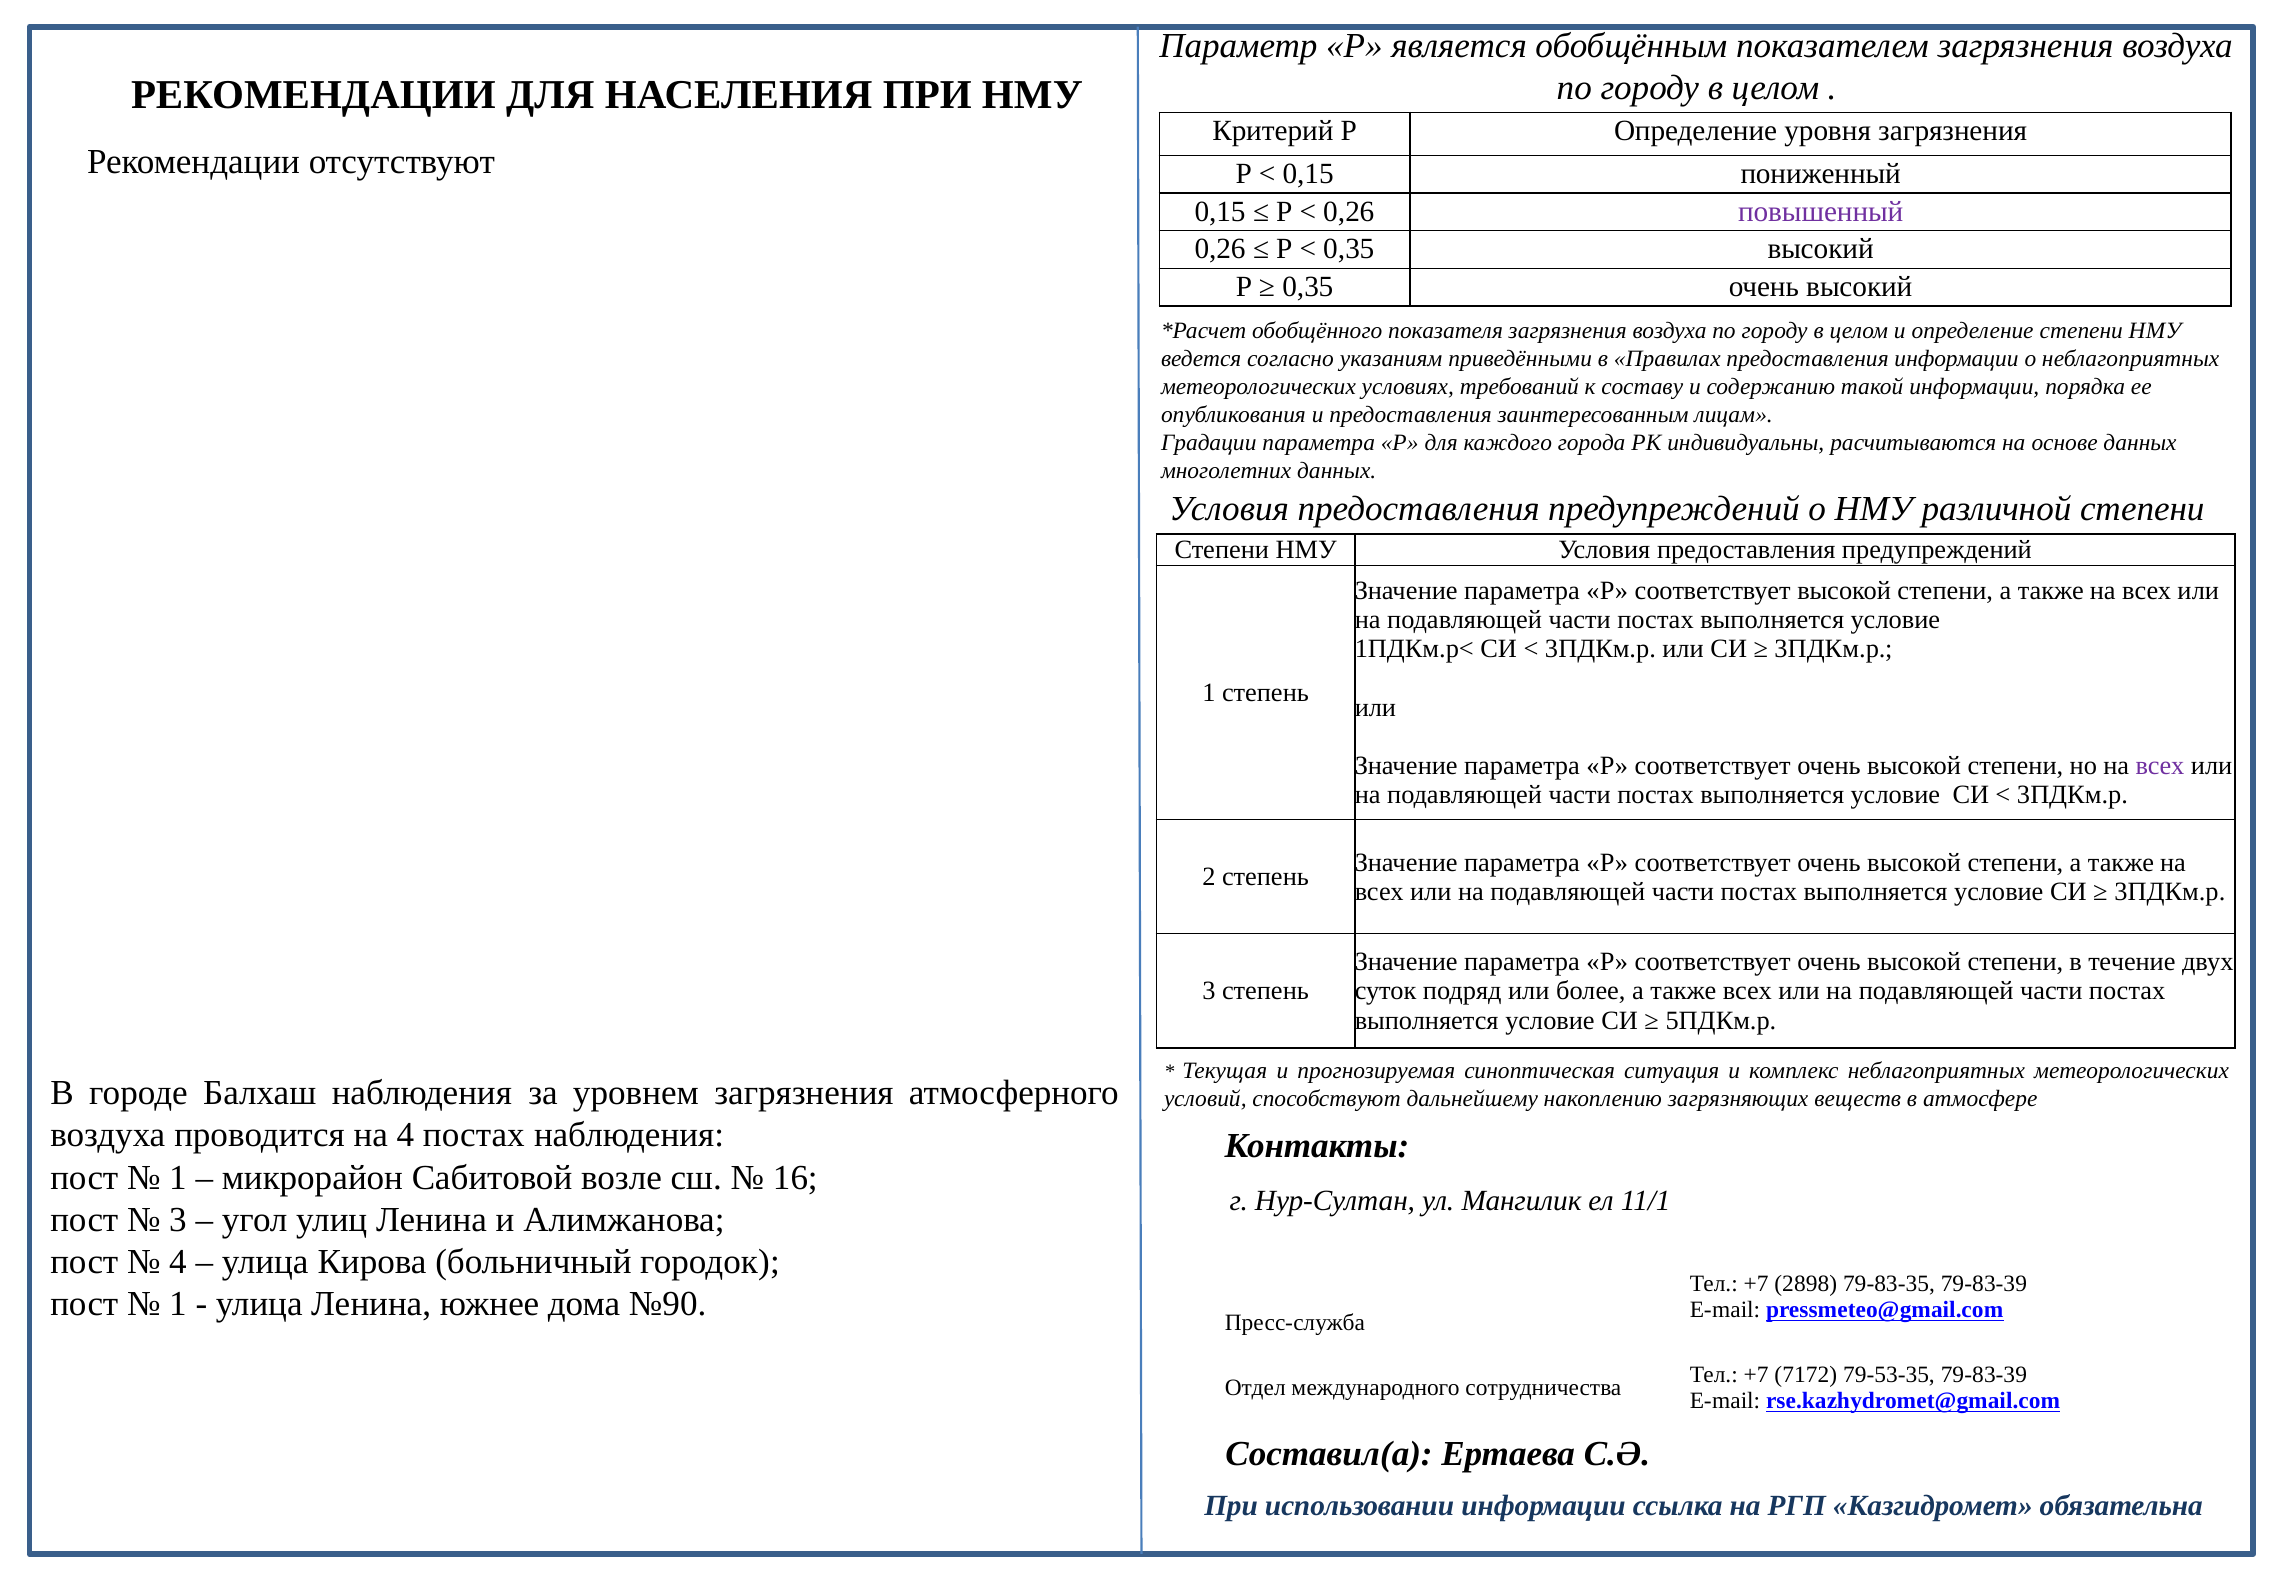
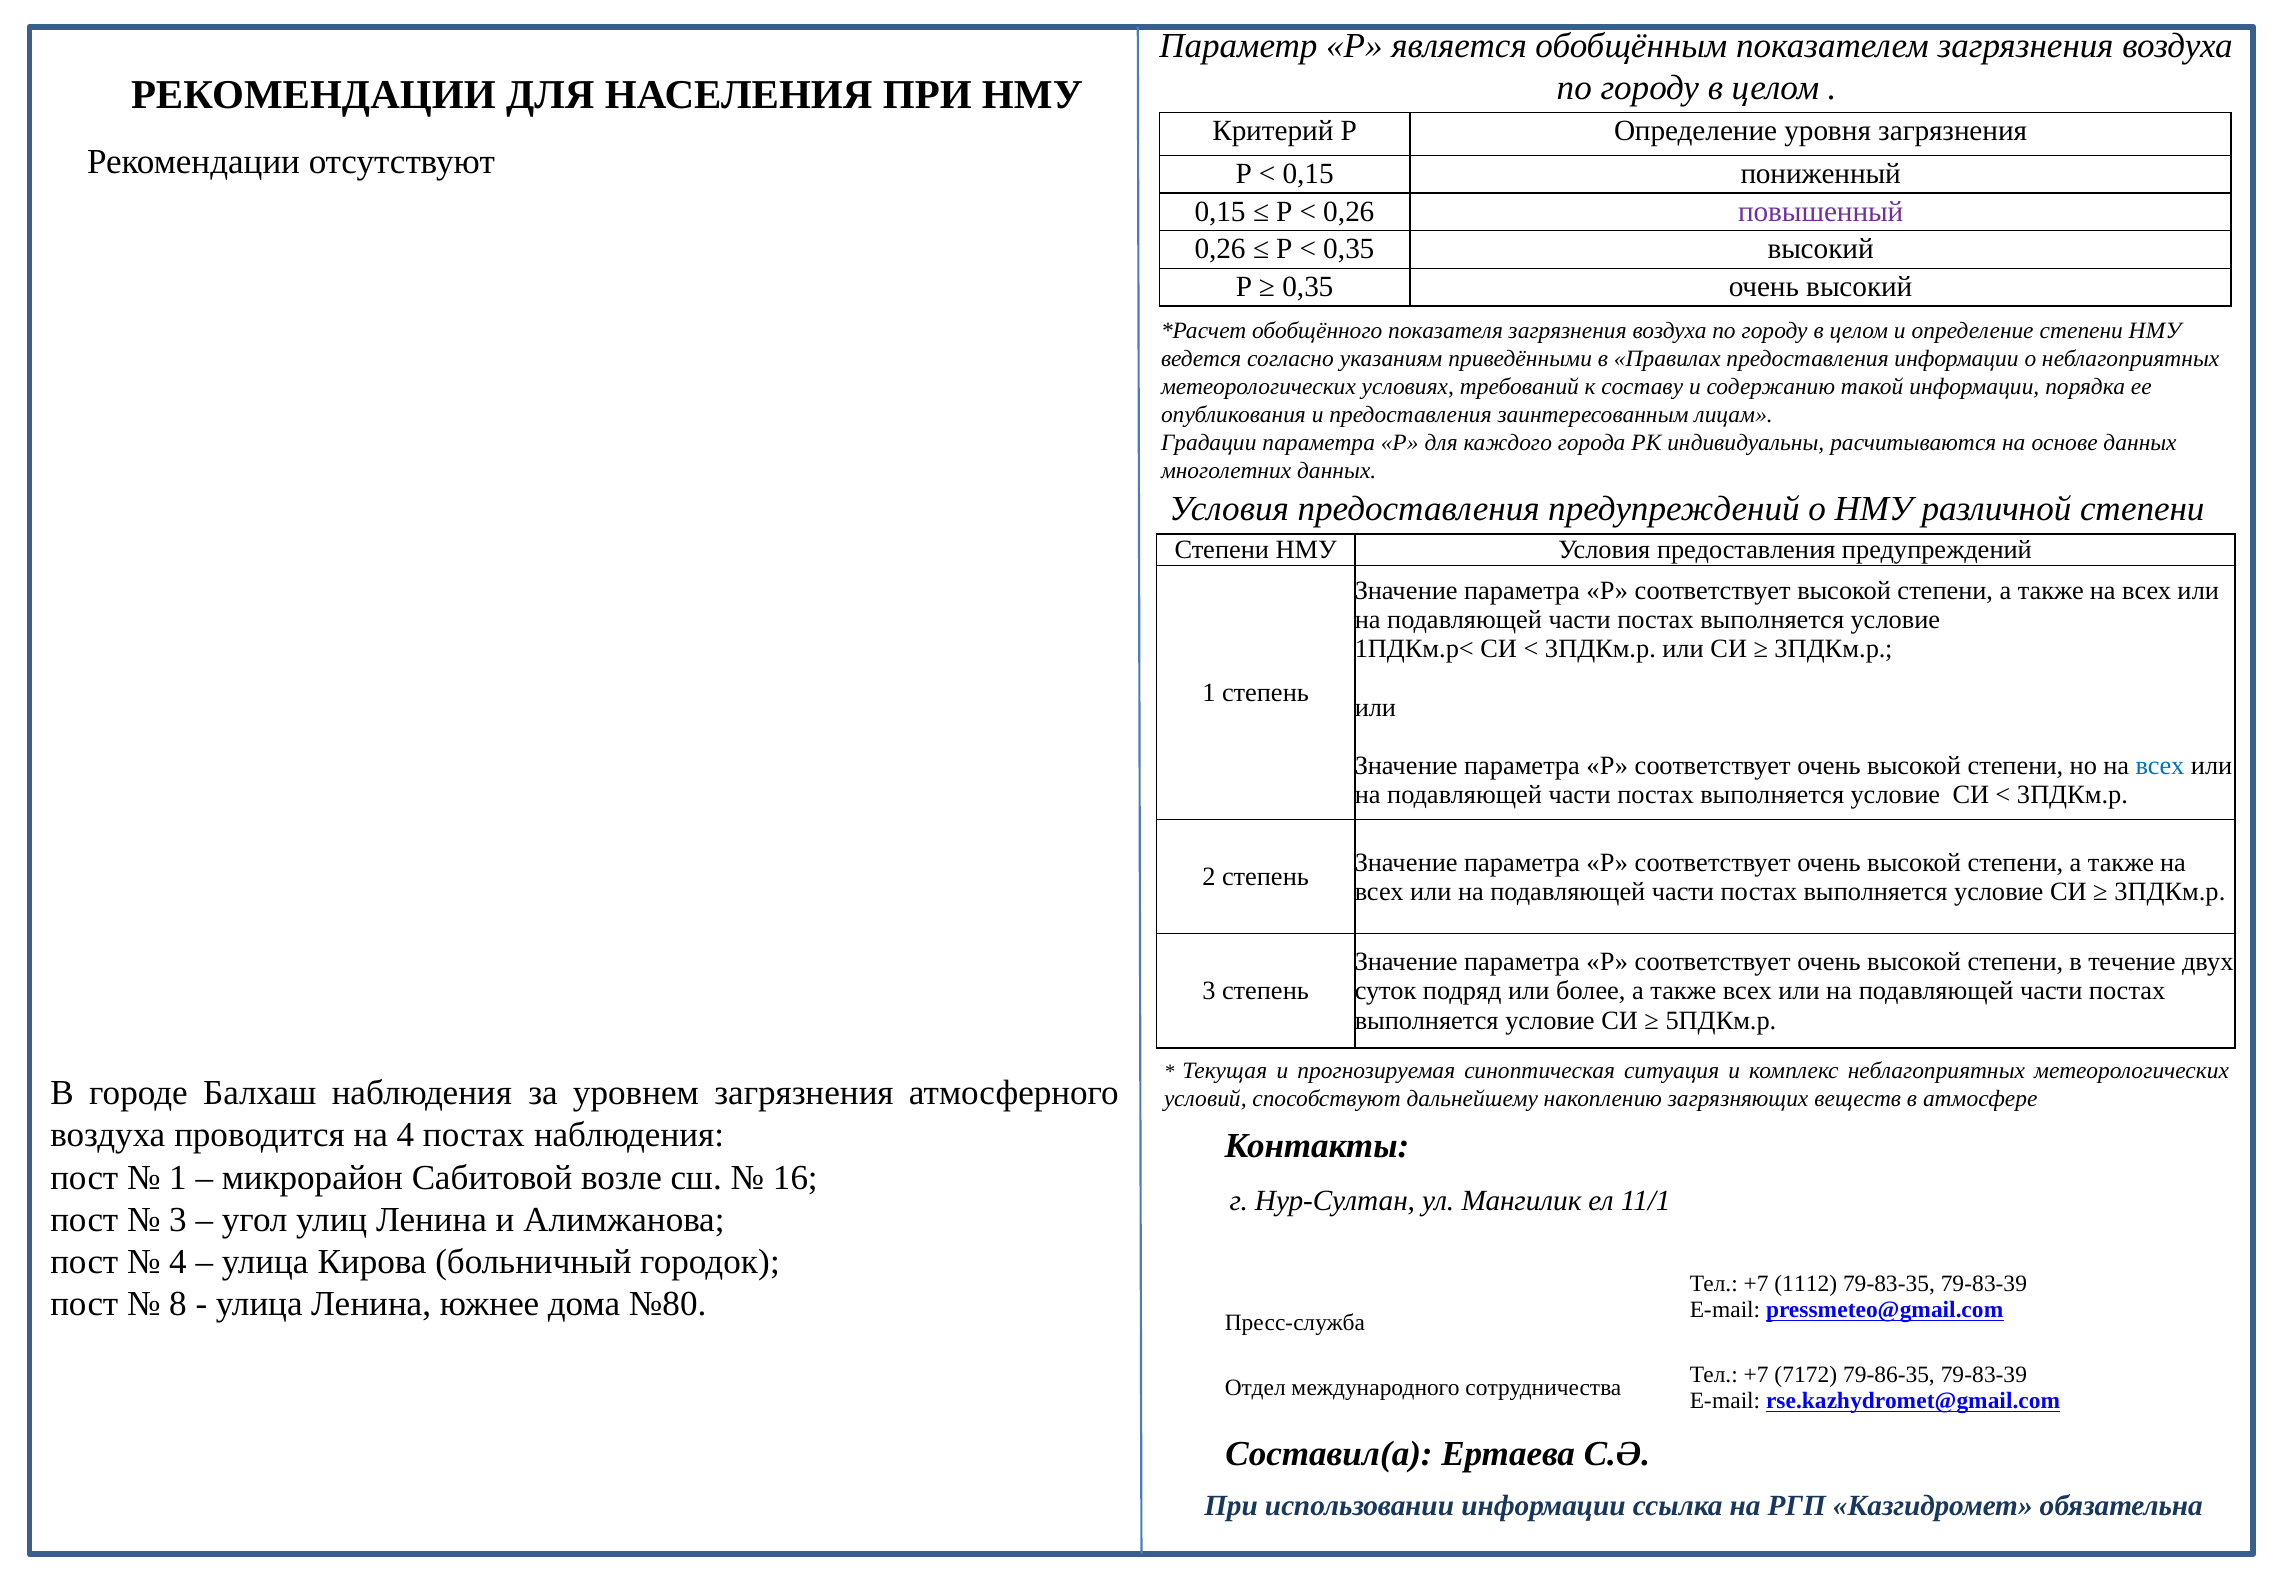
всех at (2160, 766) colour: purple -> blue
2898: 2898 -> 1112
1 at (178, 1304): 1 -> 8
№90: №90 -> №80
79-53-35: 79-53-35 -> 79-86-35
